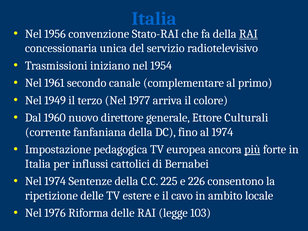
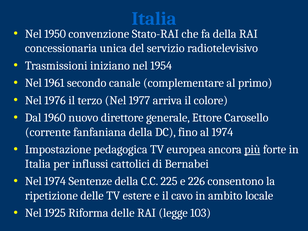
1956: 1956 -> 1950
RAI at (248, 34) underline: present -> none
1949: 1949 -> 1976
Culturali: Culturali -> Carosello
1976: 1976 -> 1925
